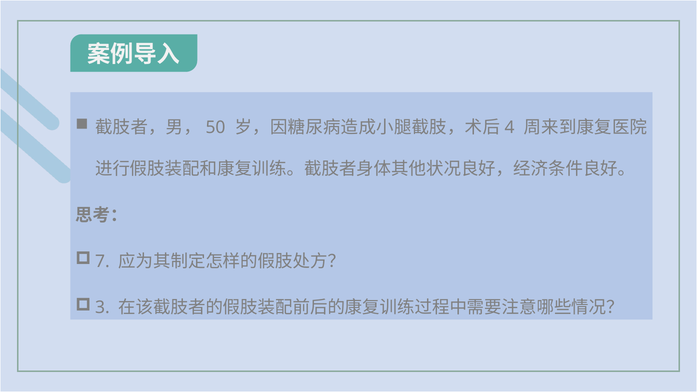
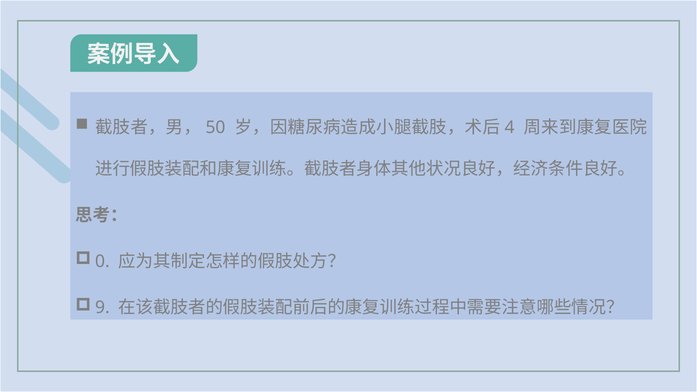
7: 7 -> 0
3: 3 -> 9
